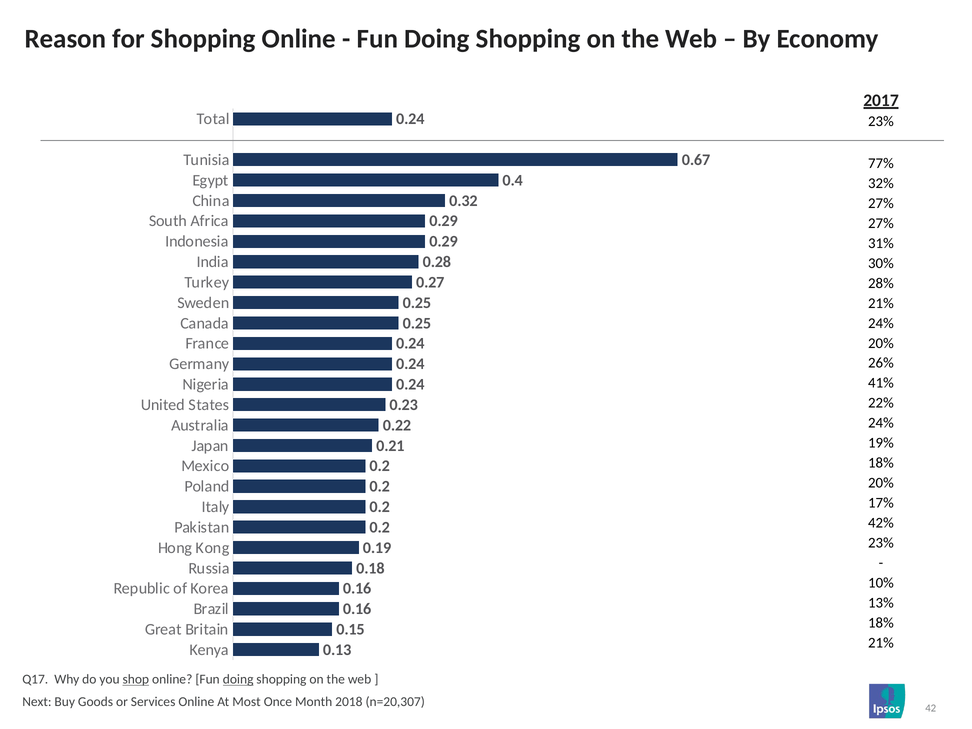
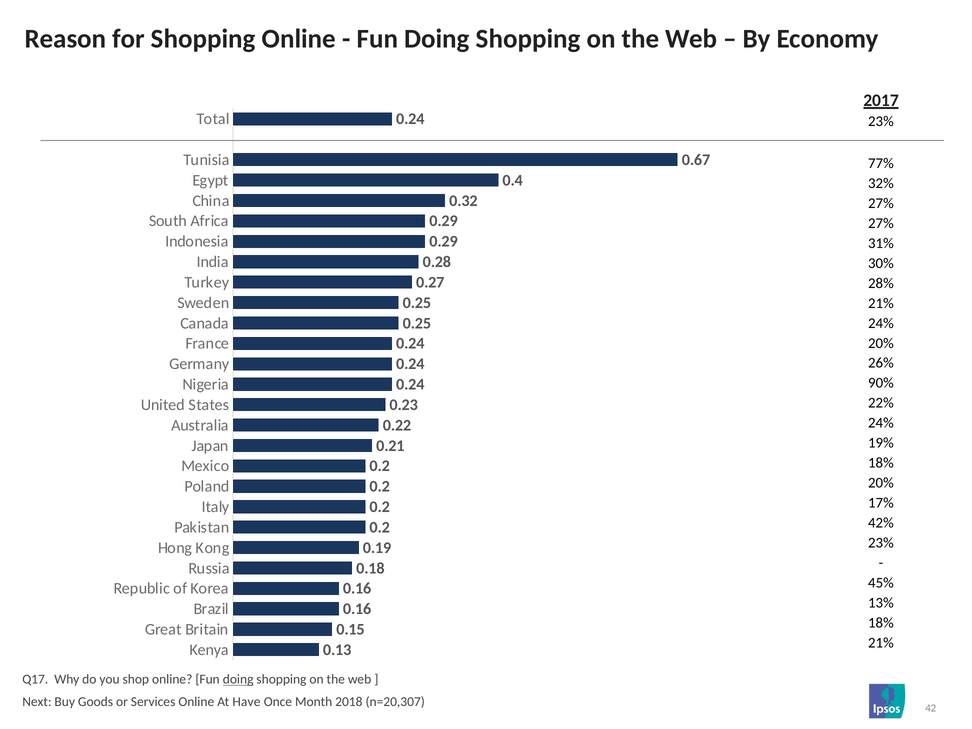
41%: 41% -> 90%
10%: 10% -> 45%
shop underline: present -> none
Most: Most -> Have
